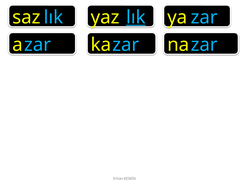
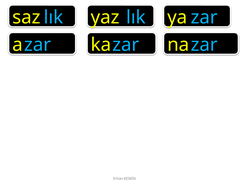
lık underline: present -> none
